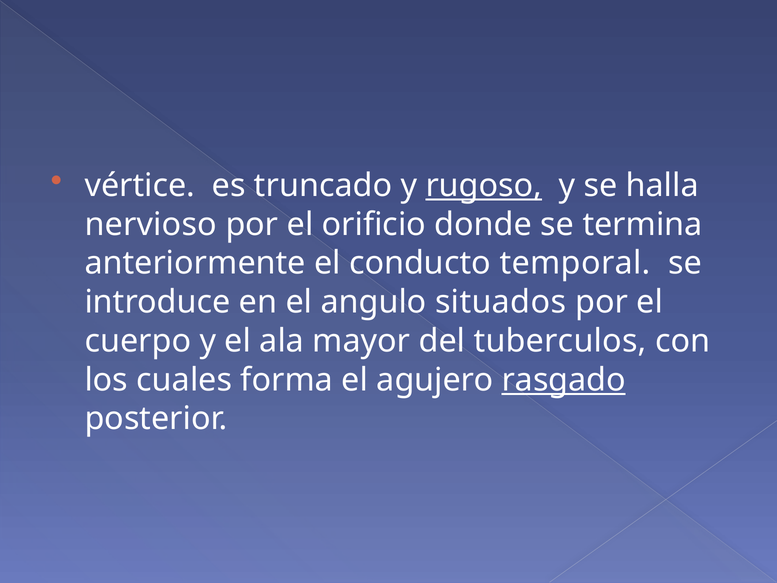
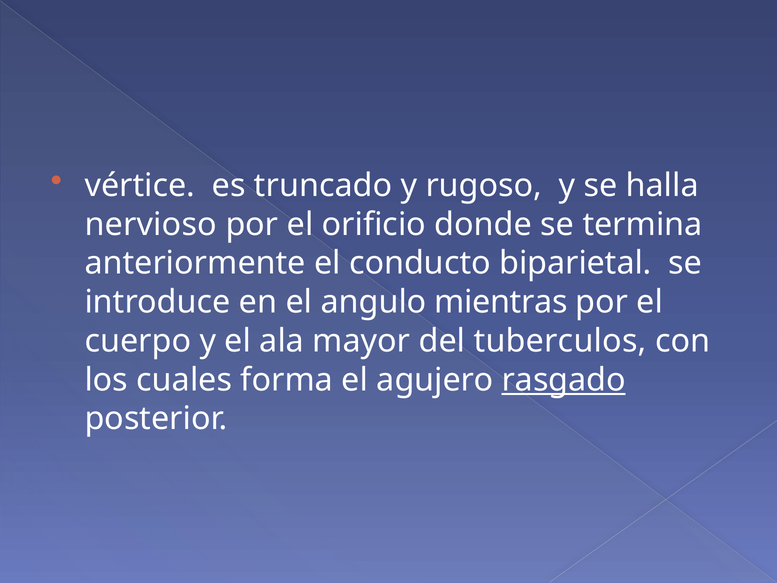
rugoso underline: present -> none
temporal: temporal -> biparietal
situados: situados -> mientras
